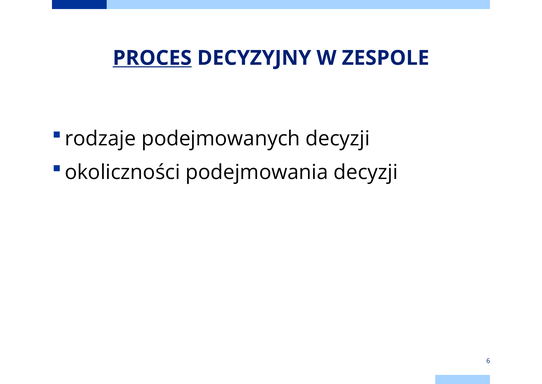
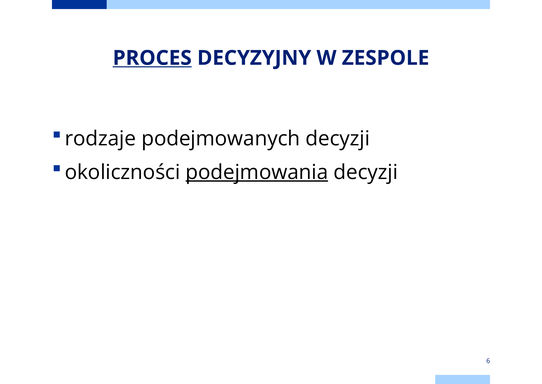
podejmowania underline: none -> present
